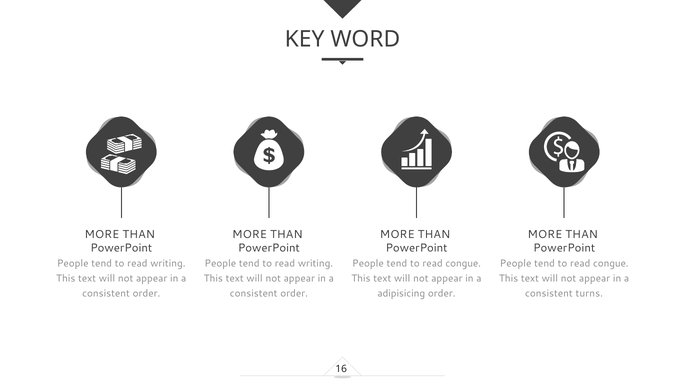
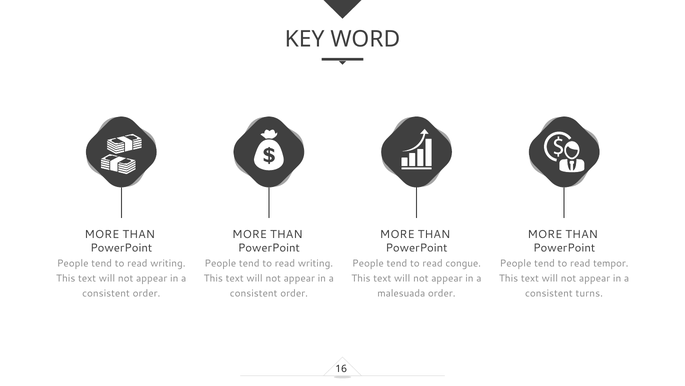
congue at (611, 263): congue -> tempor
adipisicing: adipisicing -> malesuada
